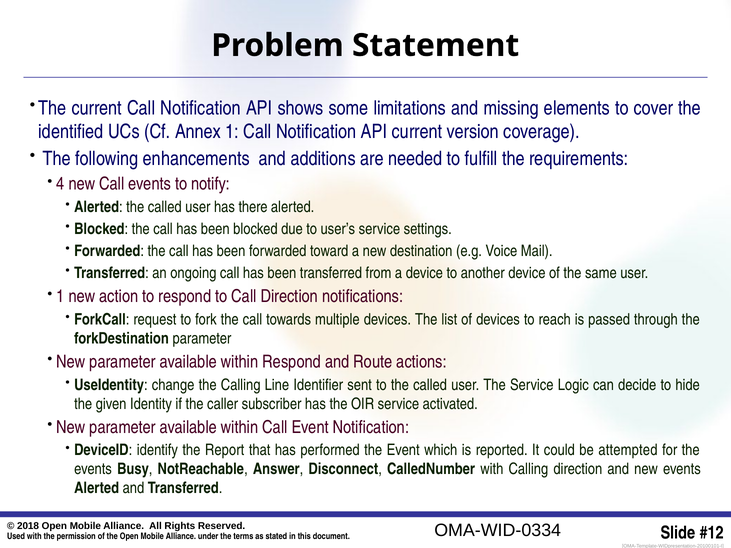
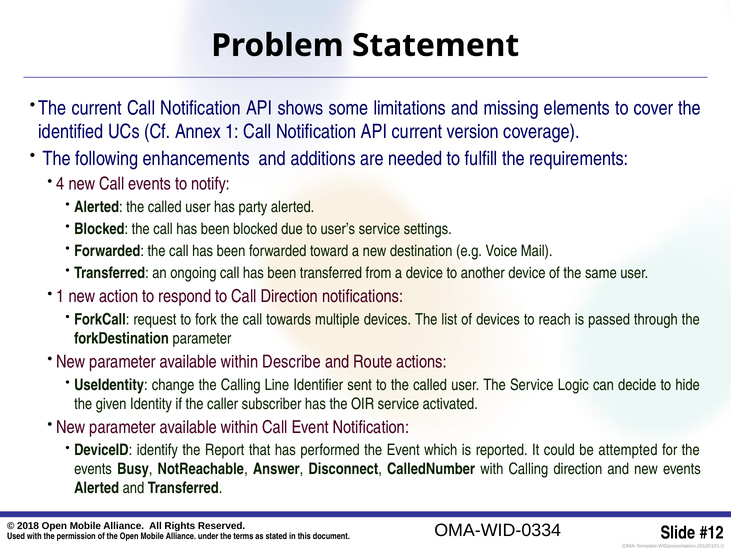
there: there -> party
within Respond: Respond -> Describe
